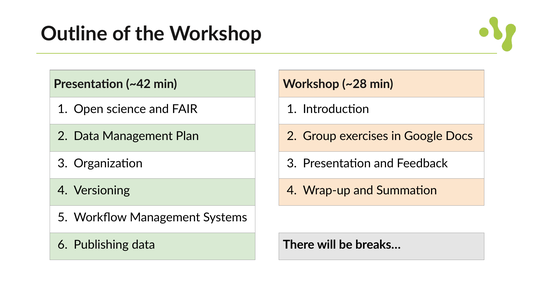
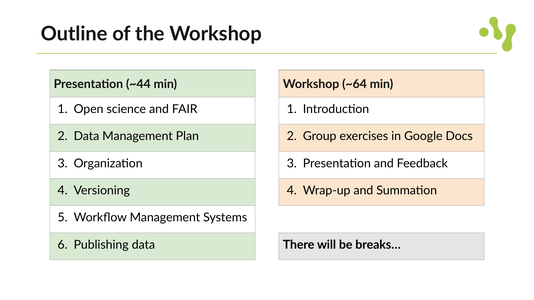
~42: ~42 -> ~44
~28: ~28 -> ~64
